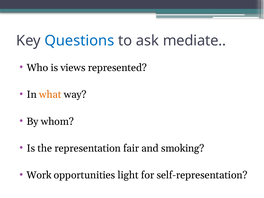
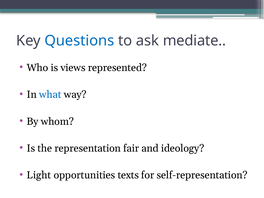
what colour: orange -> blue
smoking: smoking -> ideology
Work: Work -> Light
light: light -> texts
